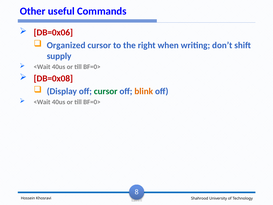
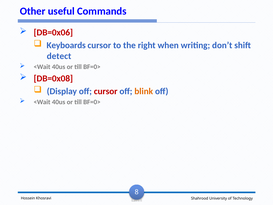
Organized: Organized -> Keyboards
supply: supply -> detect
cursor at (106, 91) colour: green -> red
